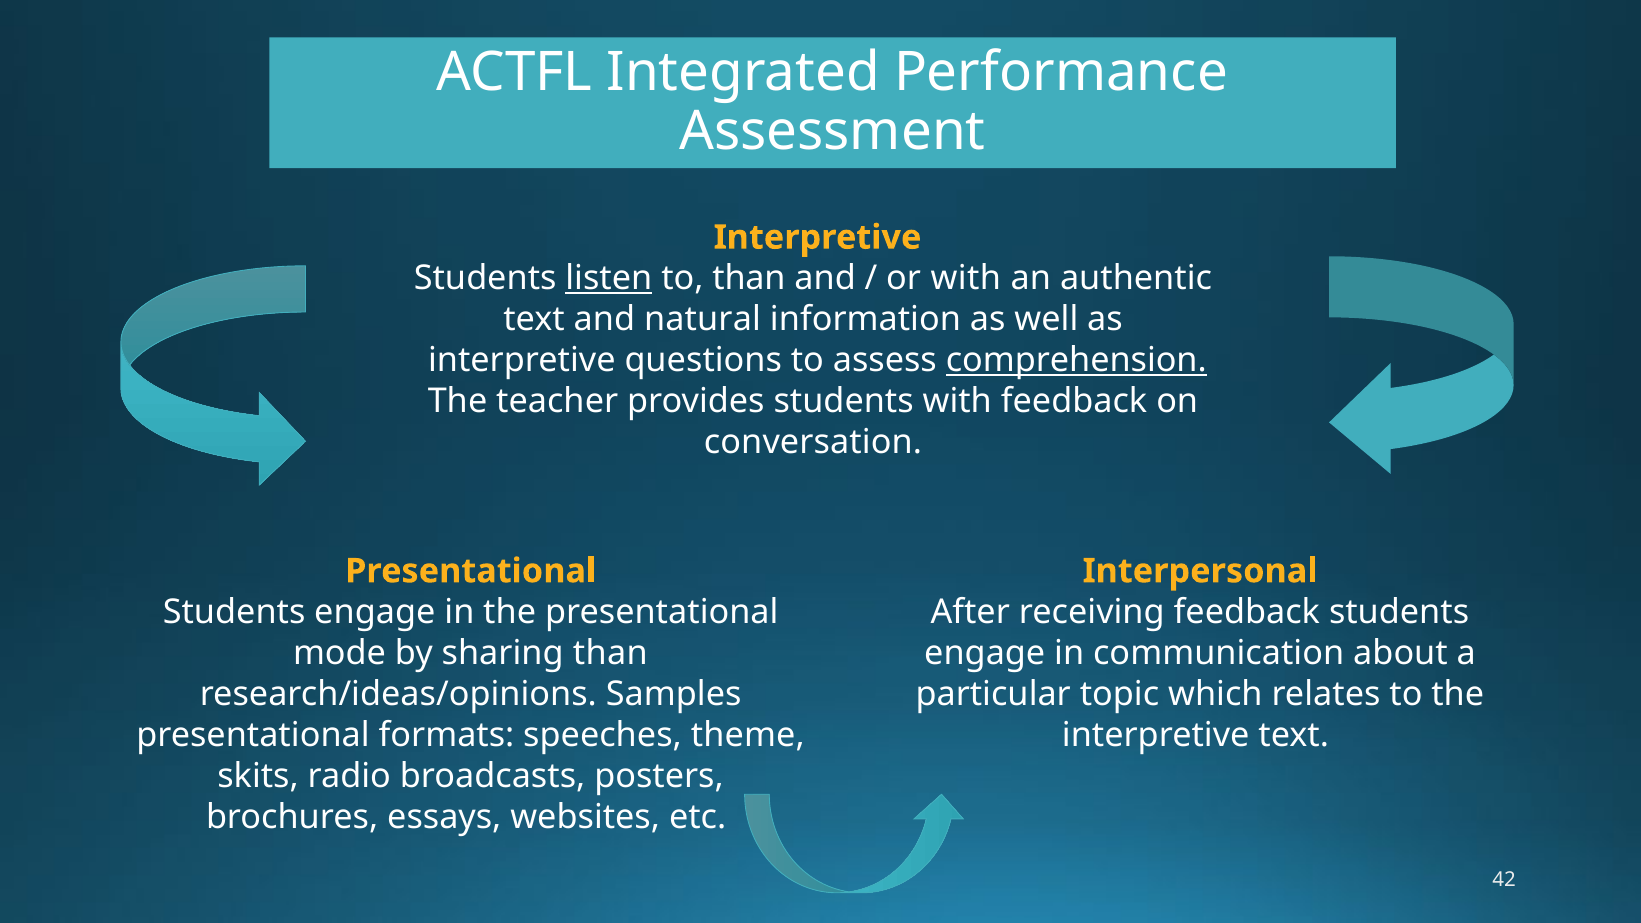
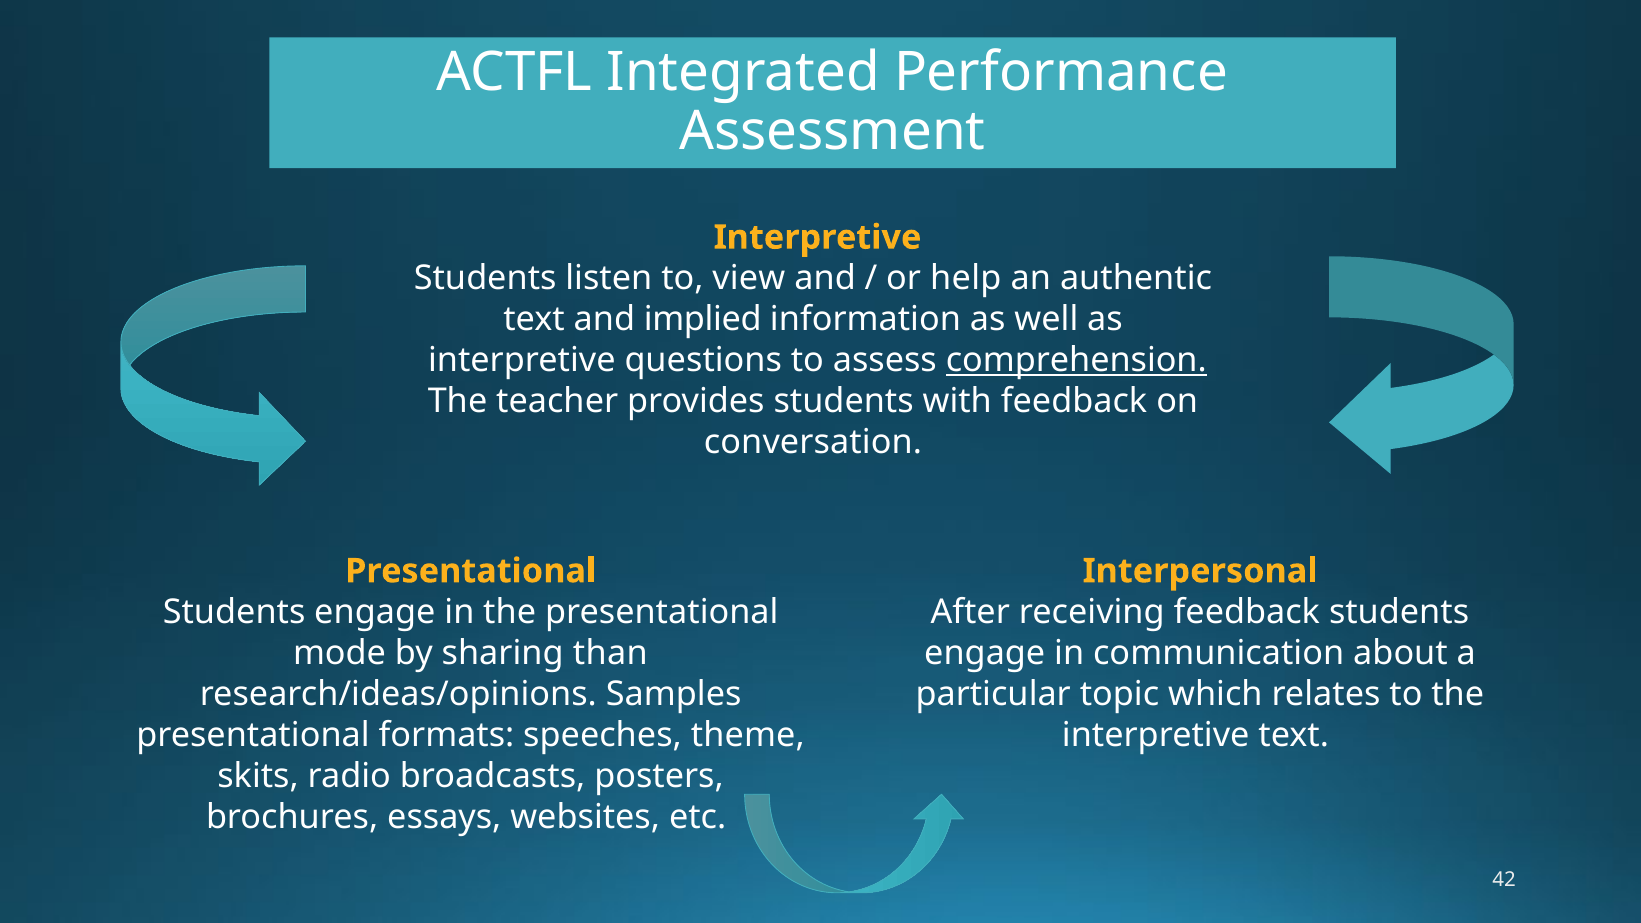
listen underline: present -> none
to than: than -> view
or with: with -> help
natural: natural -> implied
